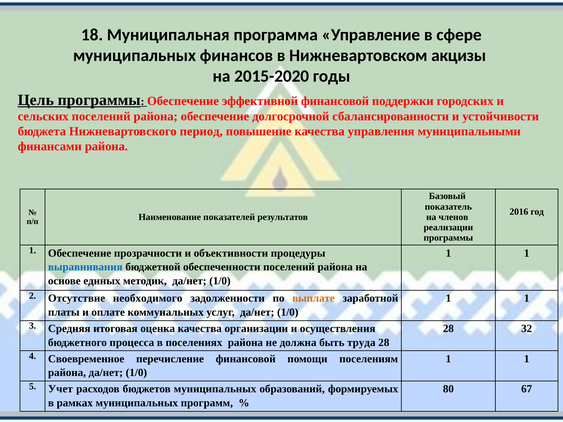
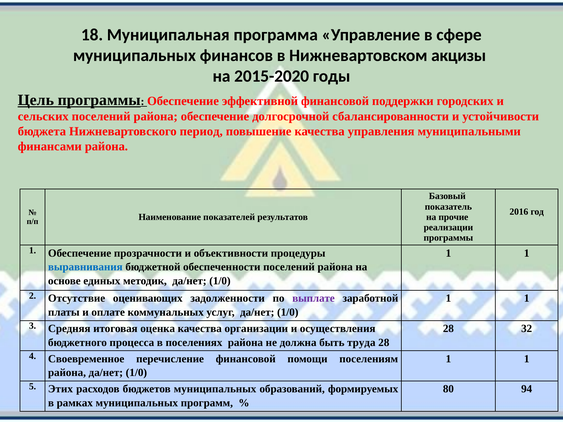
членов: членов -> прочие
необходимого: необходимого -> оценивающих
выплате colour: orange -> purple
Учет: Учет -> Этих
67: 67 -> 94
